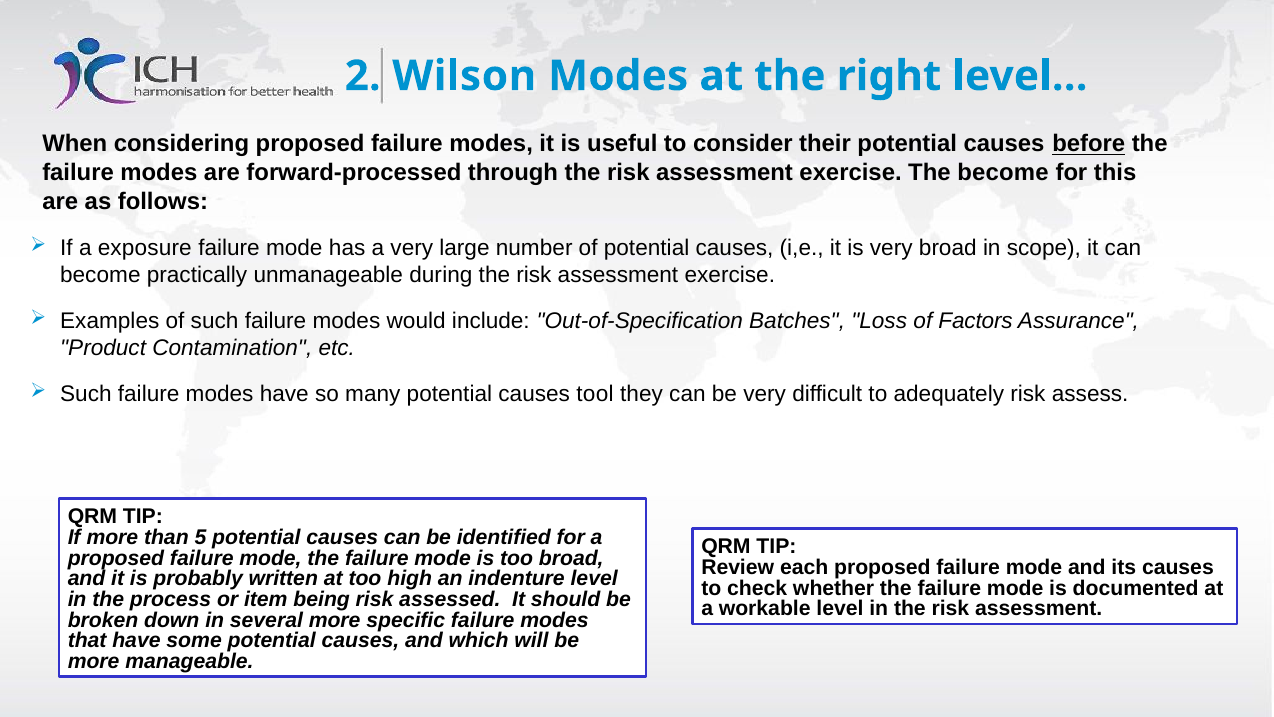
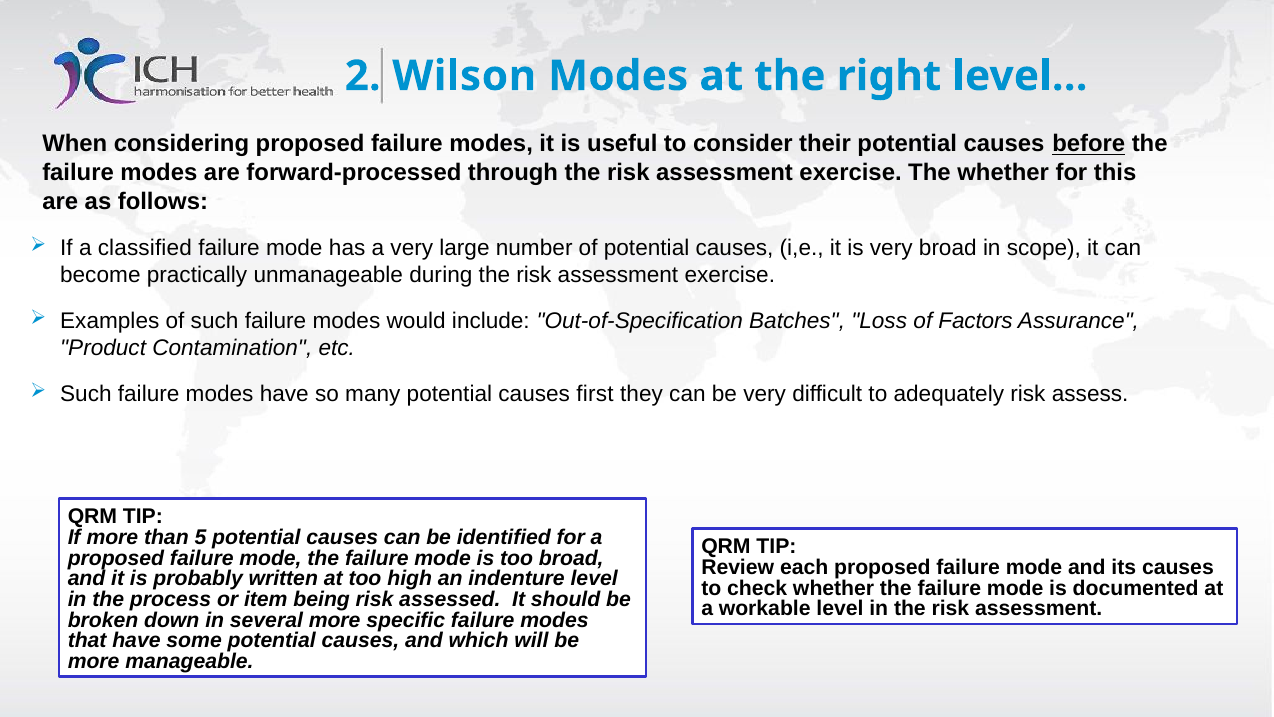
The become: become -> whether
exposure: exposure -> classified
tool: tool -> first
